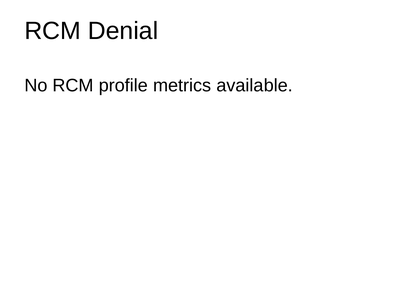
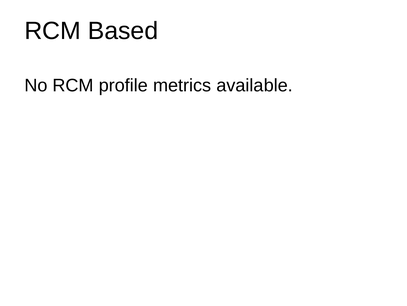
Denial: Denial -> Based
